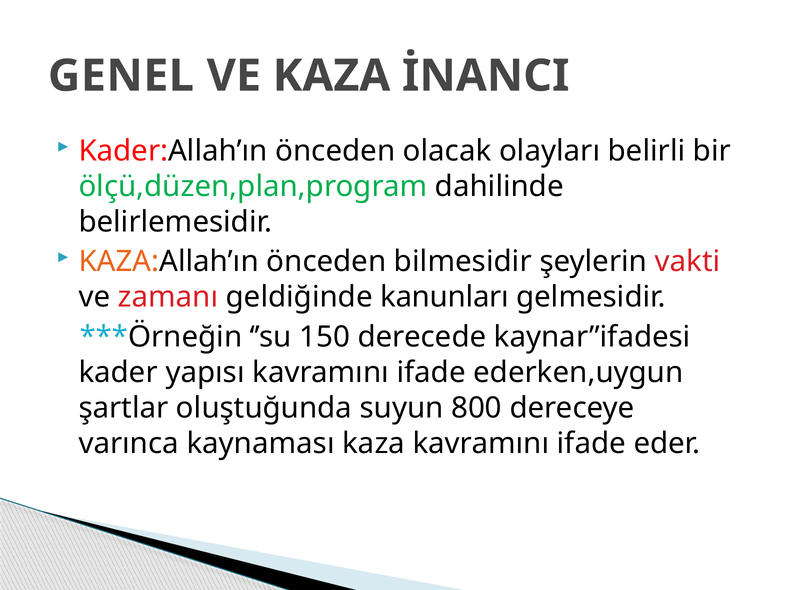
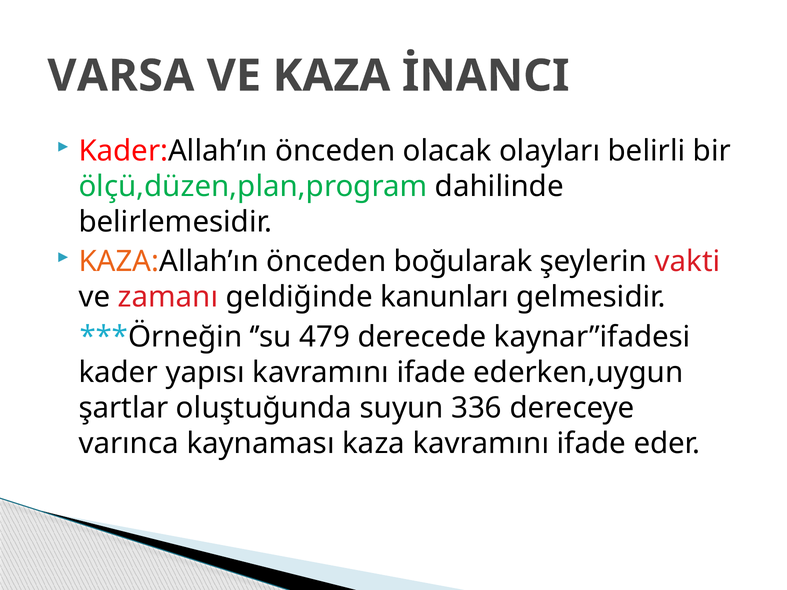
GENEL: GENEL -> VARSA
bilmesidir: bilmesidir -> boğularak
150: 150 -> 479
800: 800 -> 336
